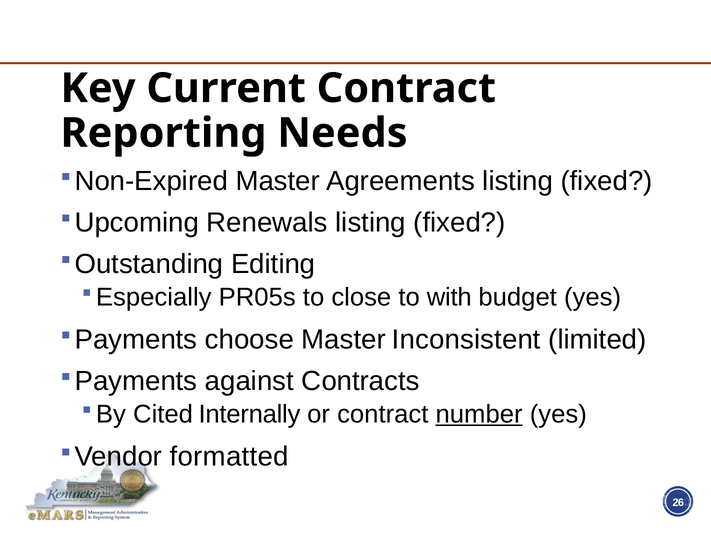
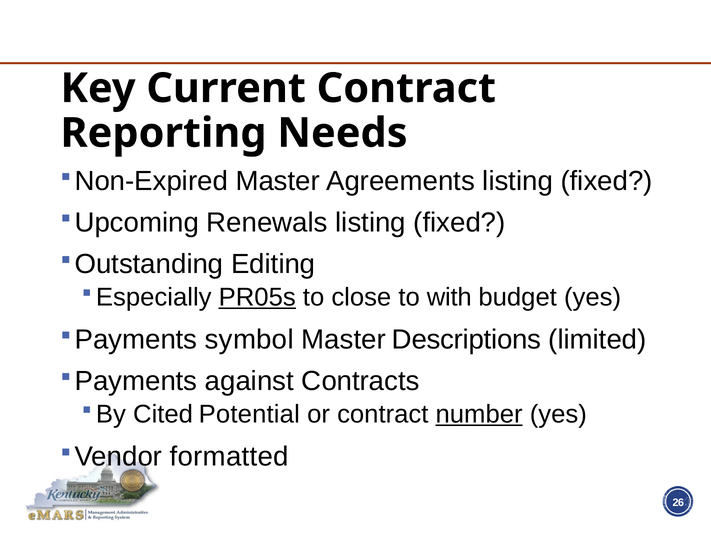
PR05s underline: none -> present
choose: choose -> symbol
Inconsistent: Inconsistent -> Descriptions
Internally: Internally -> Potential
